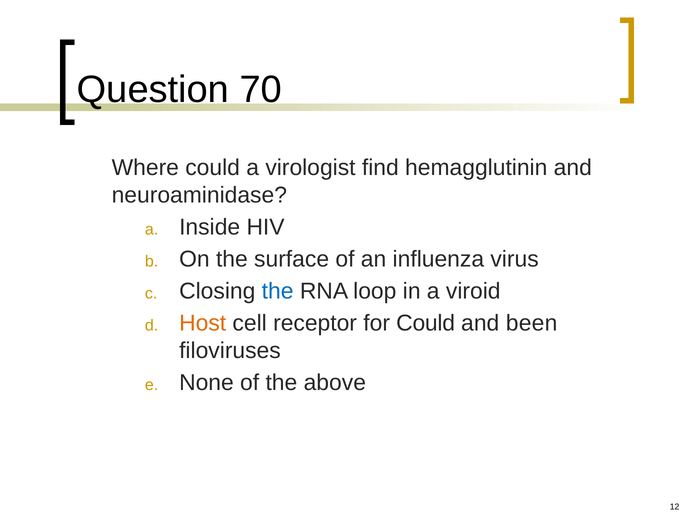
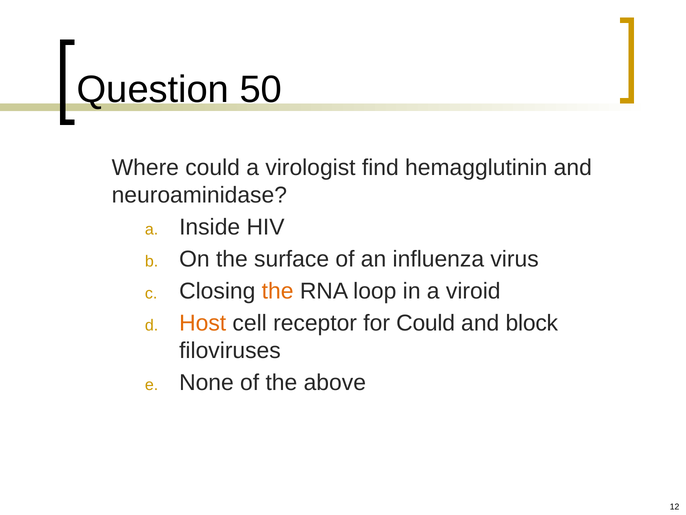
70: 70 -> 50
the at (278, 291) colour: blue -> orange
been: been -> block
